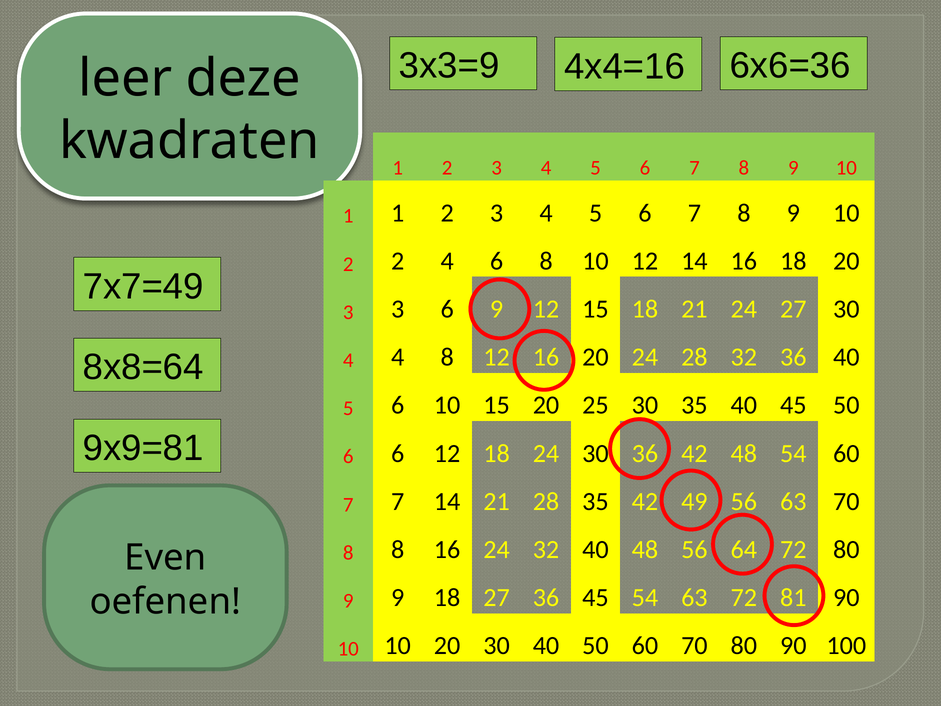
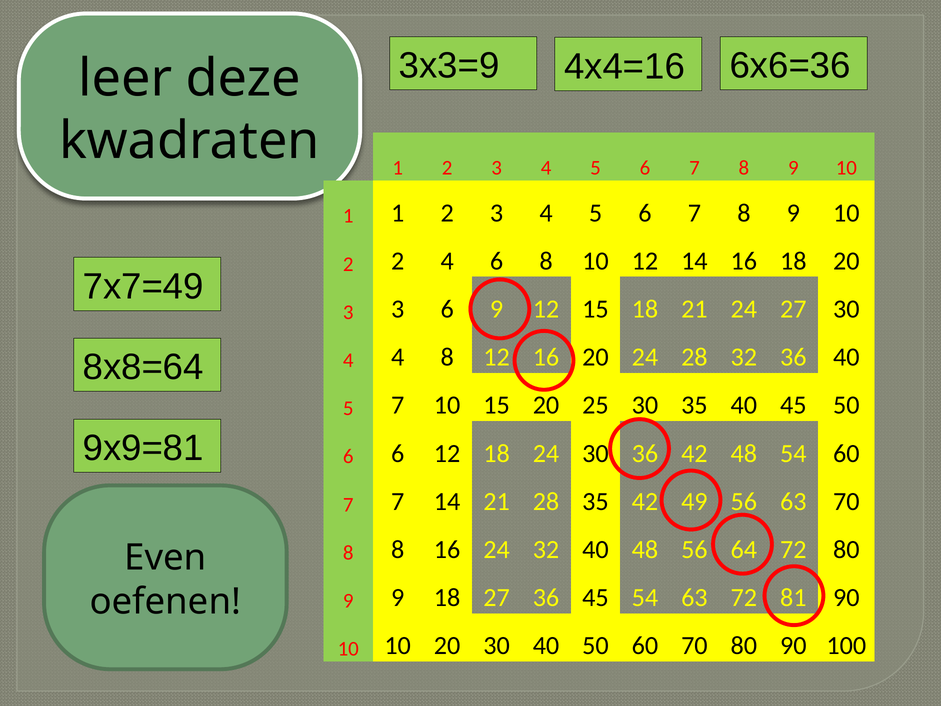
6 at (398, 405): 6 -> 7
